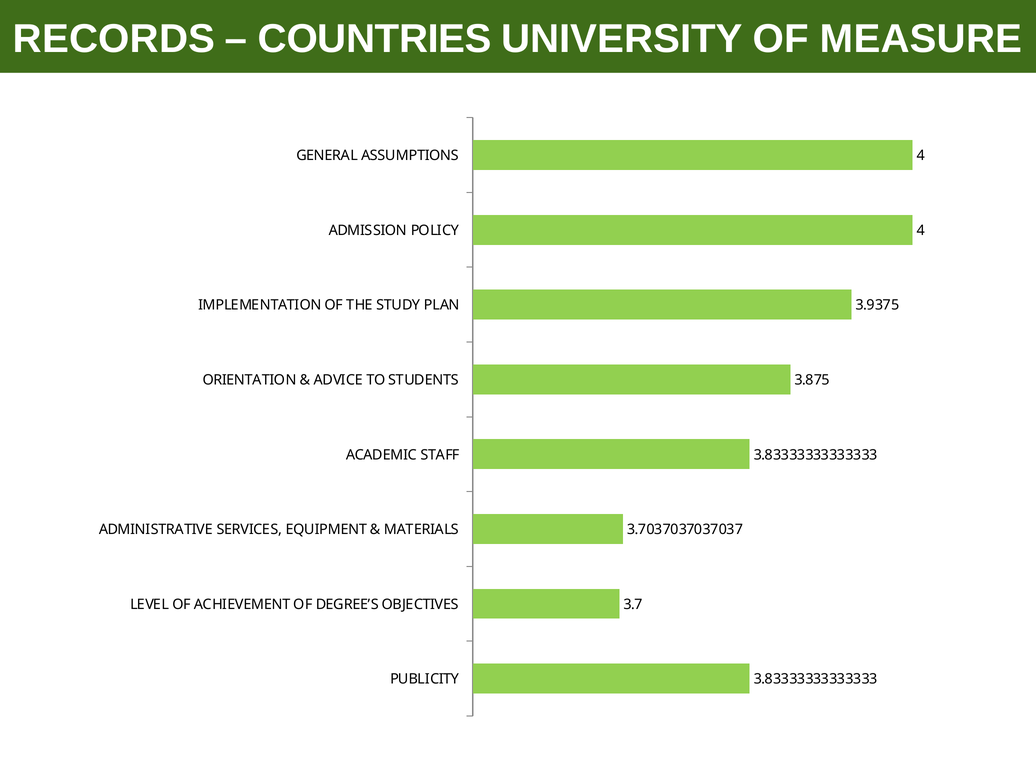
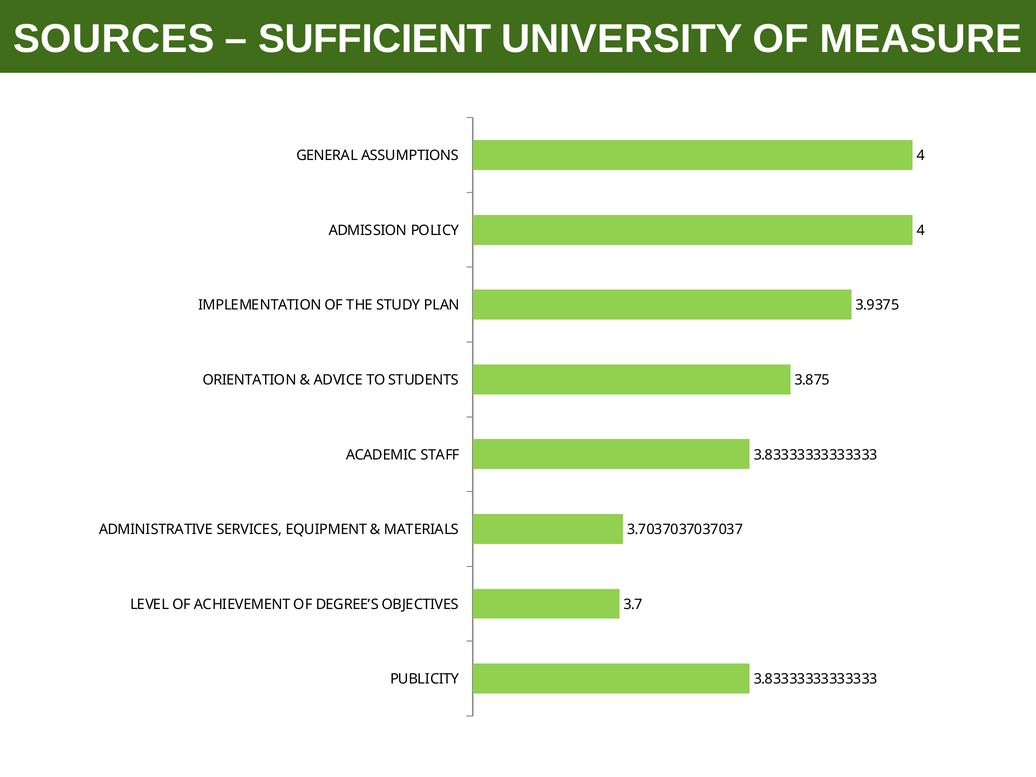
RECORDS: RECORDS -> SOURCES
COUNTRIES: COUNTRIES -> SUFFICIENT
